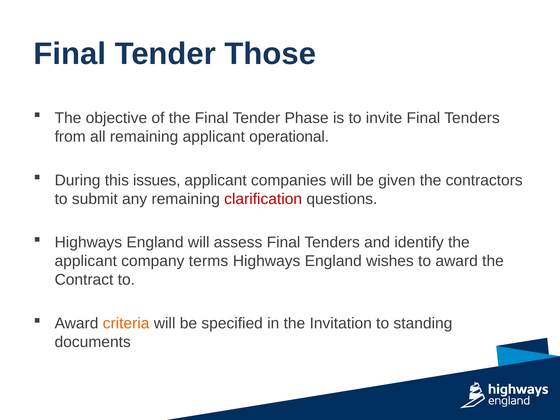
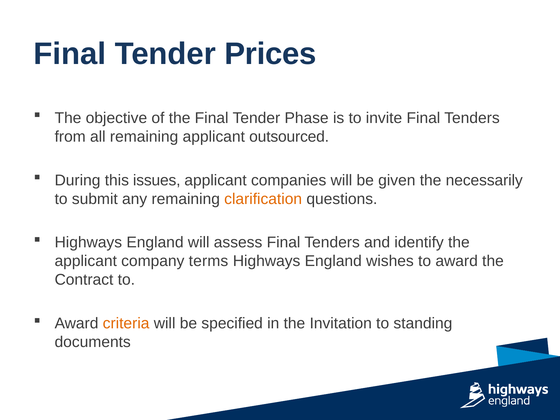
Those: Those -> Prices
operational: operational -> outsourced
contractors: contractors -> necessarily
clarification colour: red -> orange
